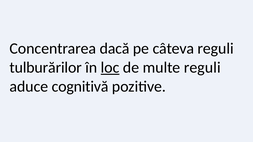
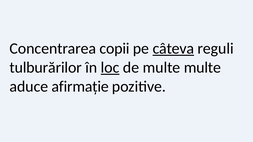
dacă: dacă -> copii
câteva underline: none -> present
multe reguli: reguli -> multe
cognitivă: cognitivă -> afirmație
